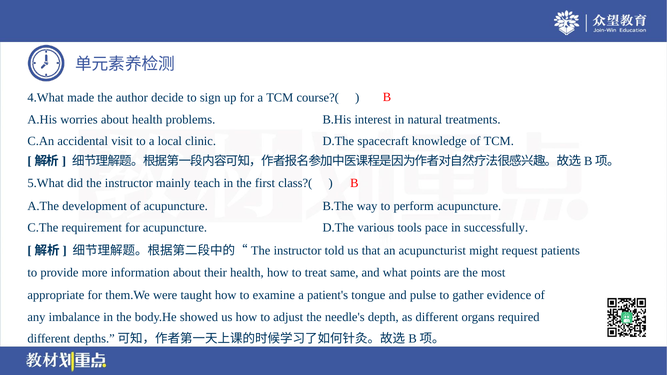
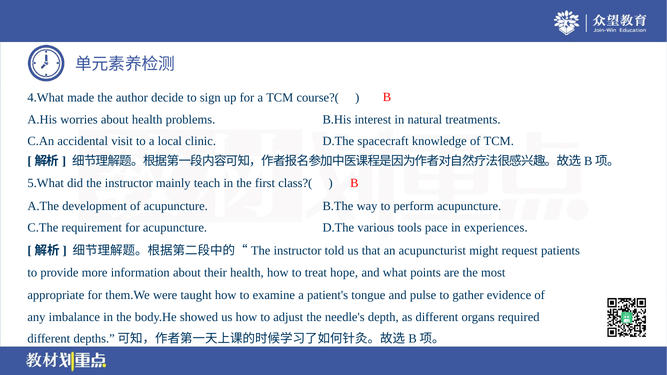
successfully: successfully -> experiences
same: same -> hope
